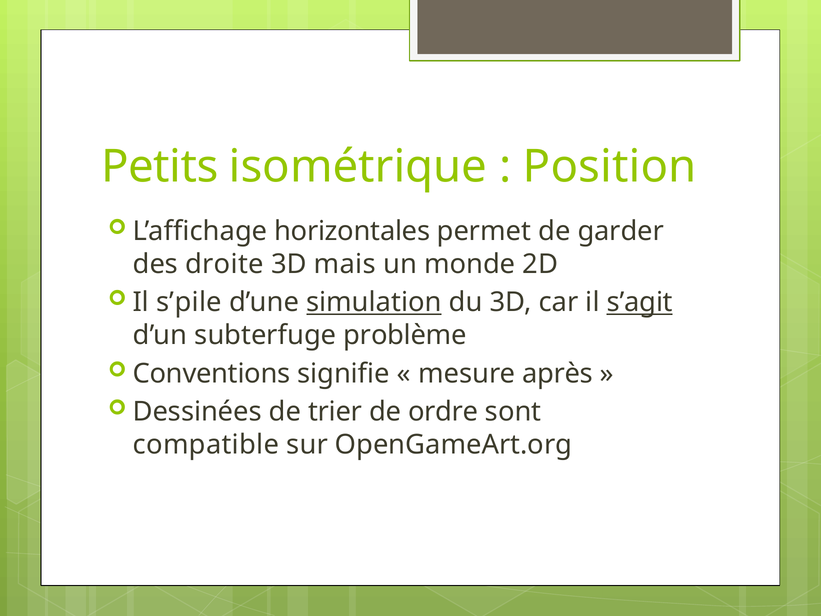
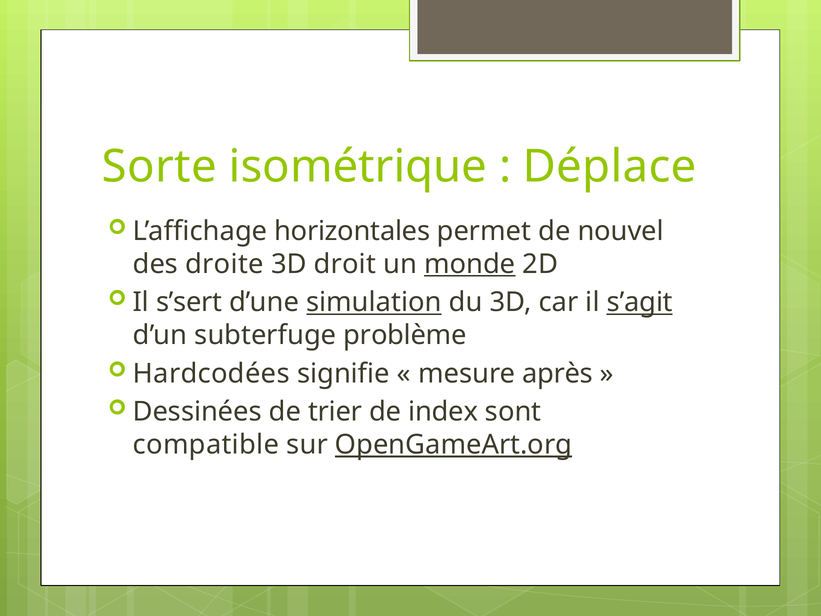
Petits: Petits -> Sorte
Position: Position -> Déplace
garder: garder -> nouvel
mais: mais -> droit
monde underline: none -> present
s’pile: s’pile -> s’sert
Conventions: Conventions -> Hardcodées
ordre: ordre -> index
OpenGameArt.org underline: none -> present
